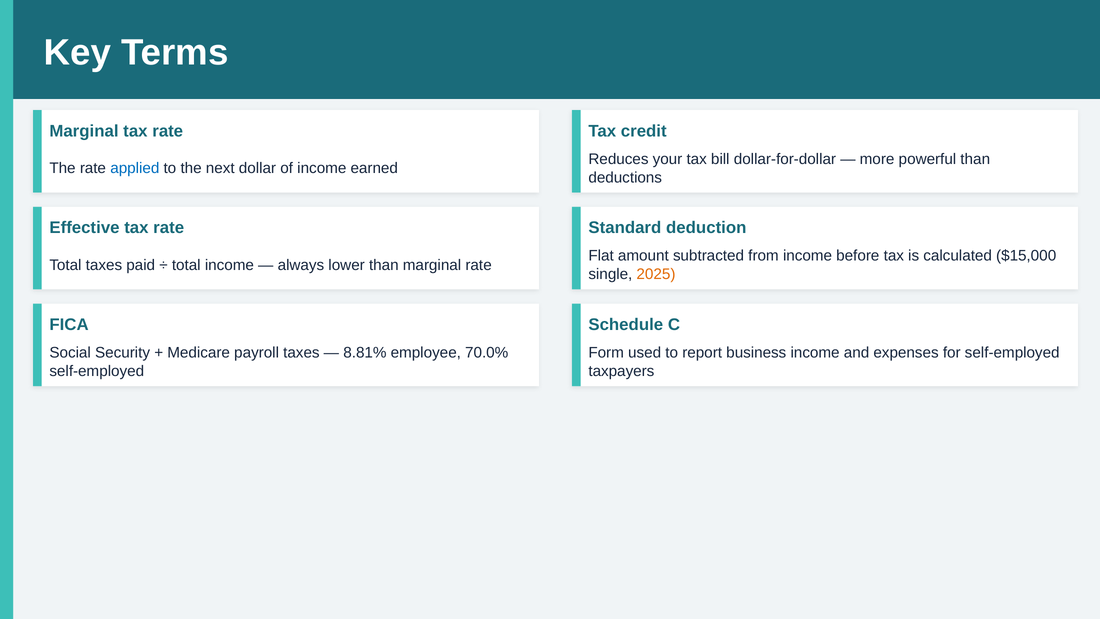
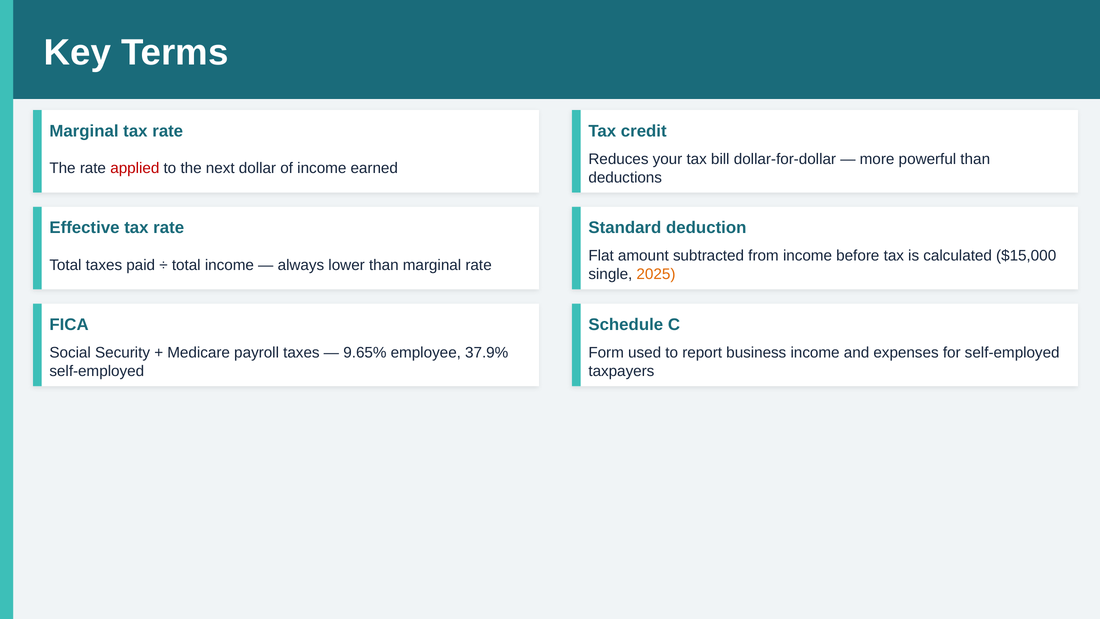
applied colour: blue -> red
8.81%: 8.81% -> 9.65%
70.0%: 70.0% -> 37.9%
